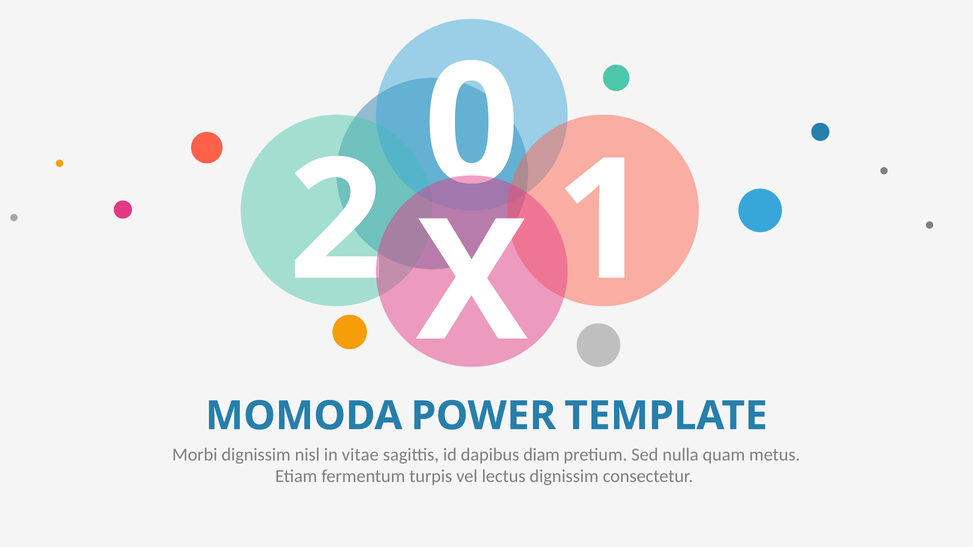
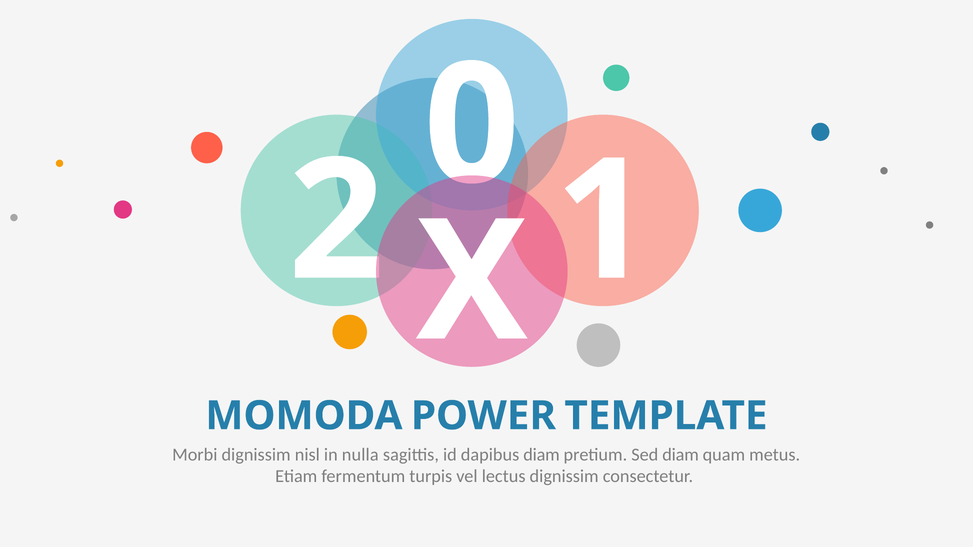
vitae: vitae -> nulla
Sed nulla: nulla -> diam
